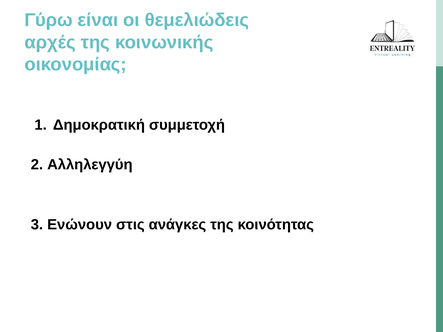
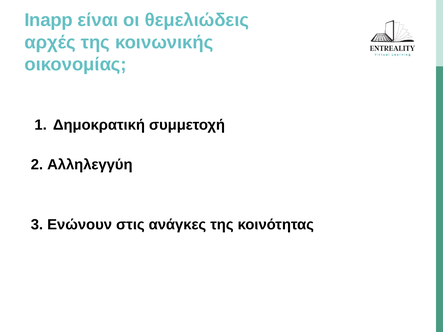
Γύρω: Γύρω -> Inapp
